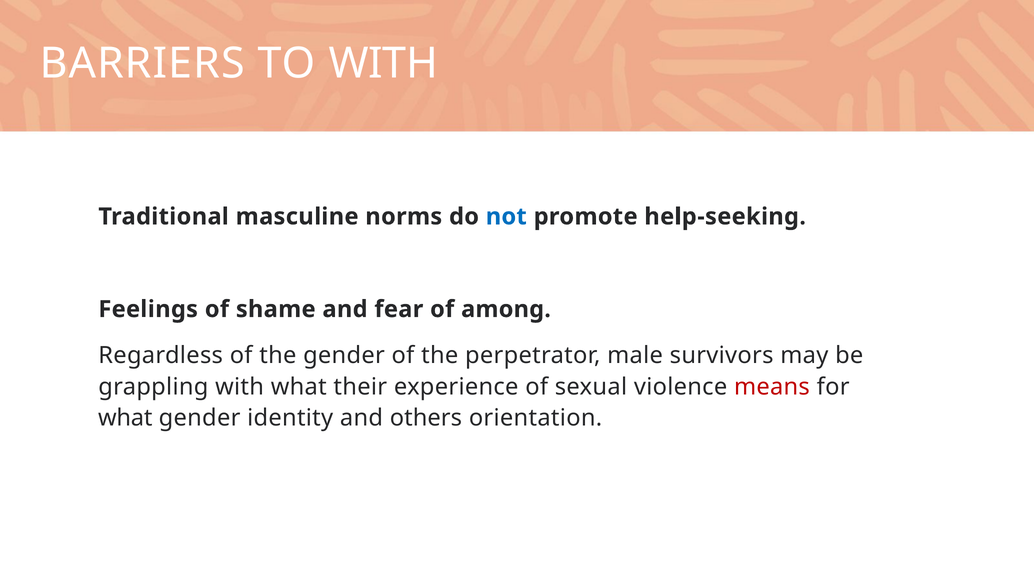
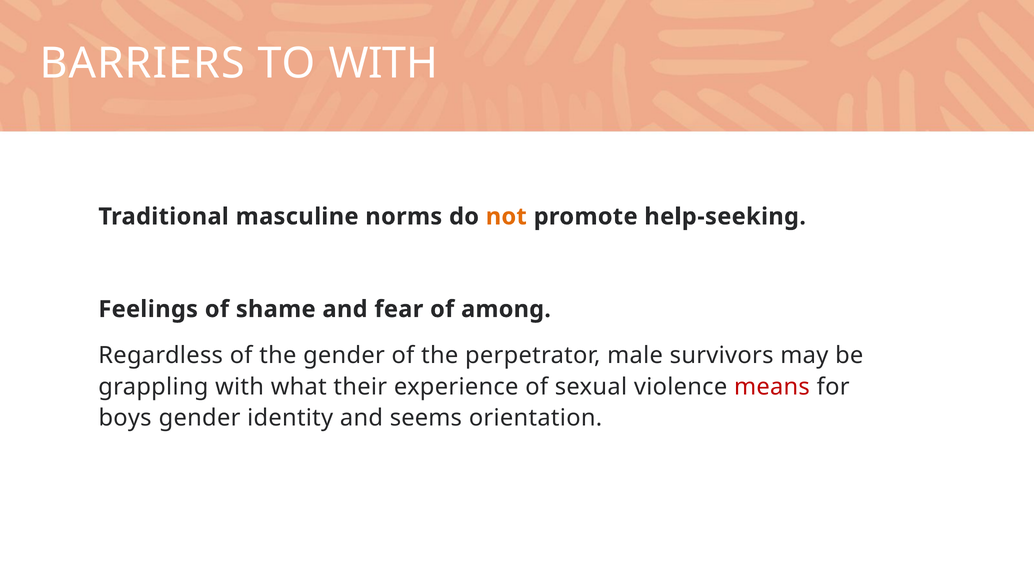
not colour: blue -> orange
what at (125, 418): what -> boys
others: others -> seems
